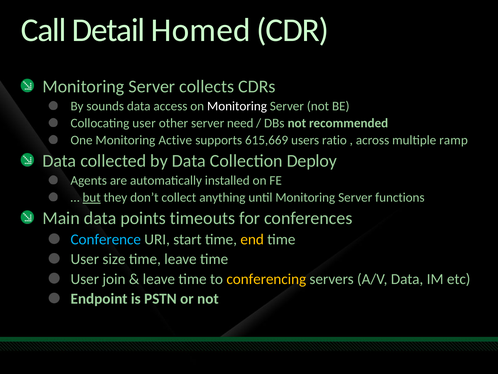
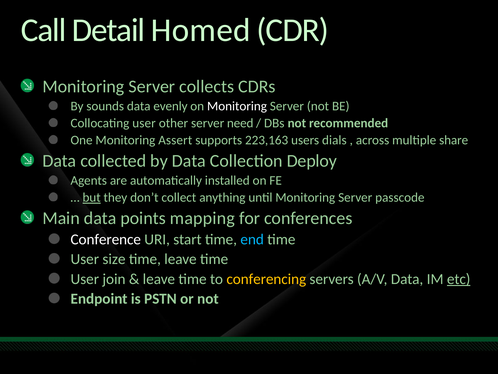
access: access -> evenly
Active: Active -> Assert
615,669: 615,669 -> 223,163
ratio: ratio -> dials
ramp: ramp -> share
functions: functions -> passcode
timeouts: timeouts -> mapping
Conference colour: light blue -> white
end colour: yellow -> light blue
etc underline: none -> present
